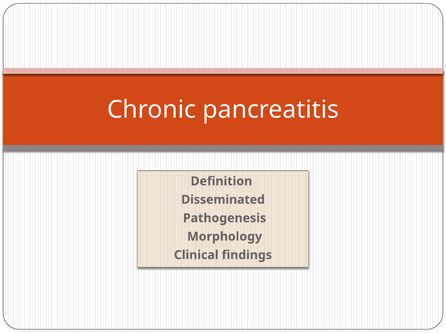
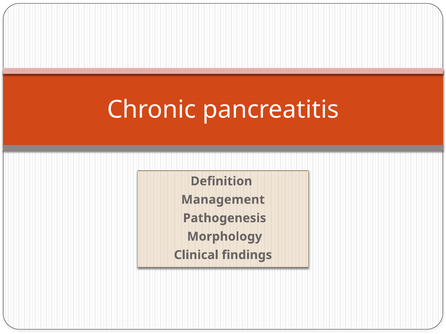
Disseminated: Disseminated -> Management
